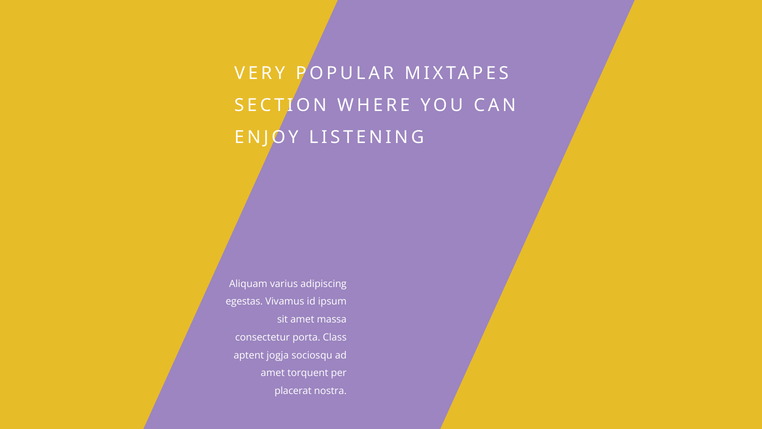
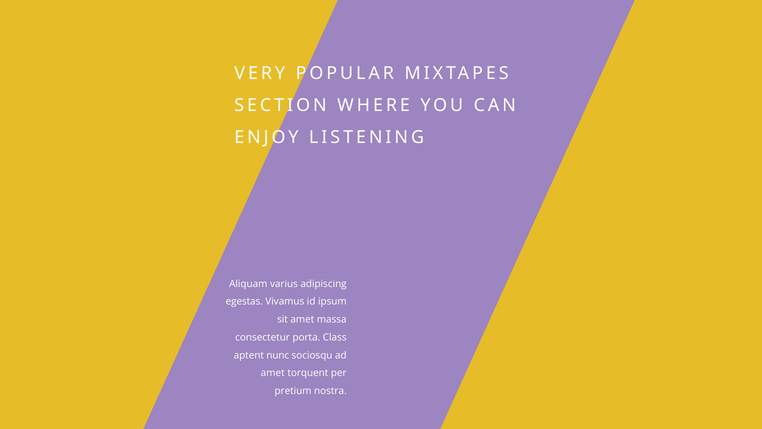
jogja: jogja -> nunc
placerat: placerat -> pretium
